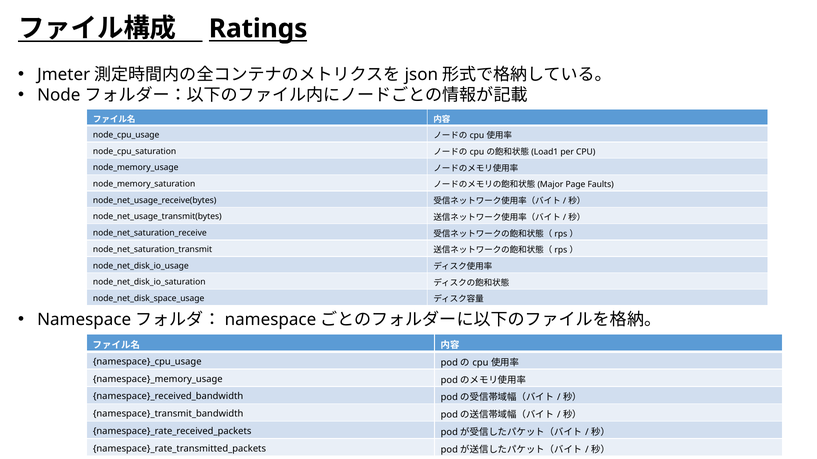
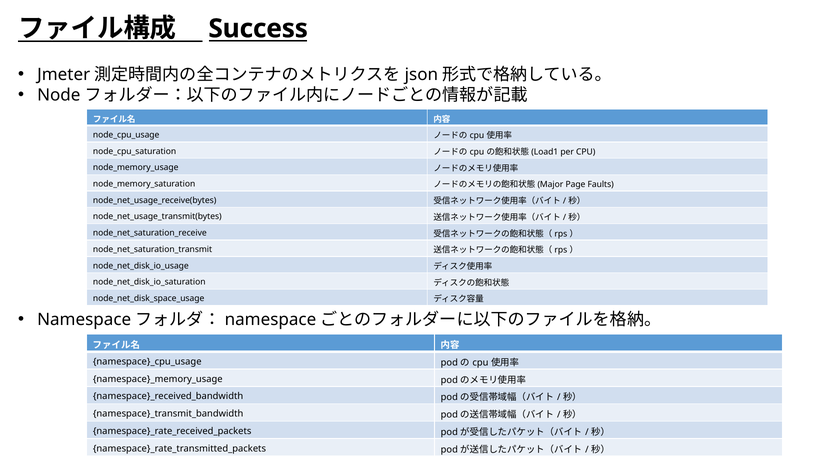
Ratings: Ratings -> Success
